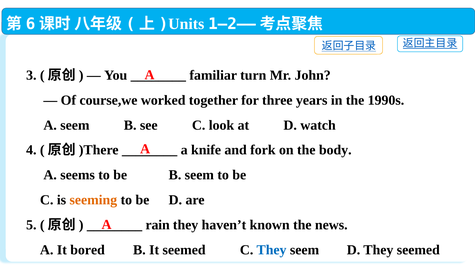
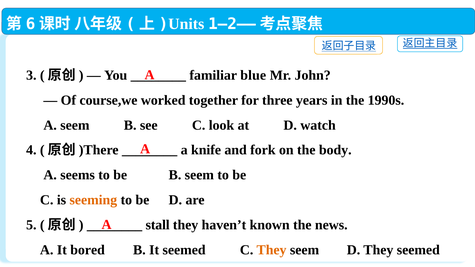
turn: turn -> blue
rain: rain -> stall
They at (272, 250) colour: blue -> orange
